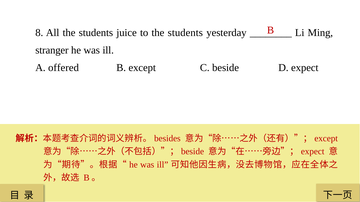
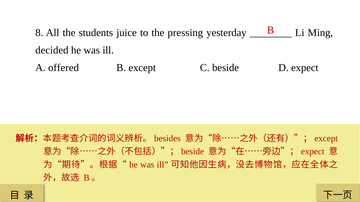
to the students: students -> pressing
stranger: stranger -> decided
